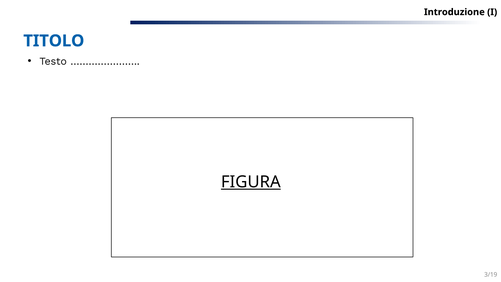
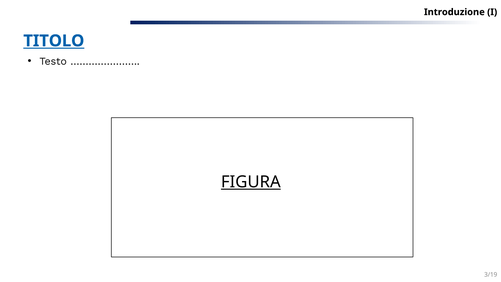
TITOLO underline: none -> present
